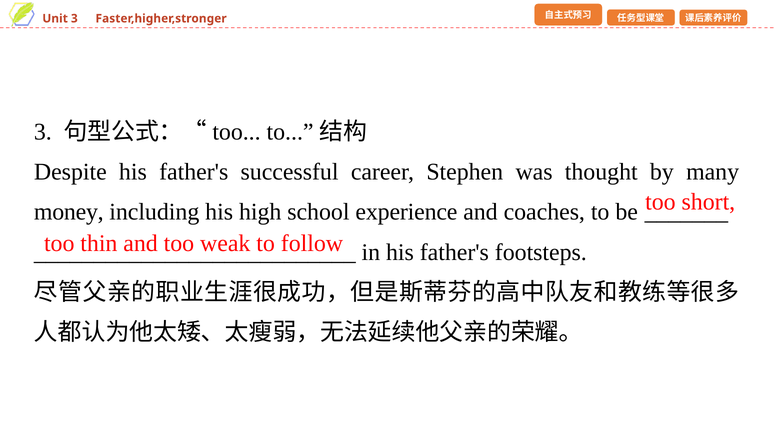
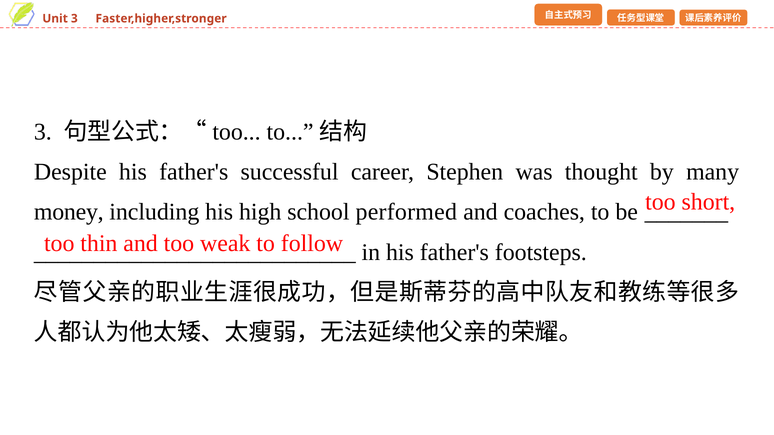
experience: experience -> performed
